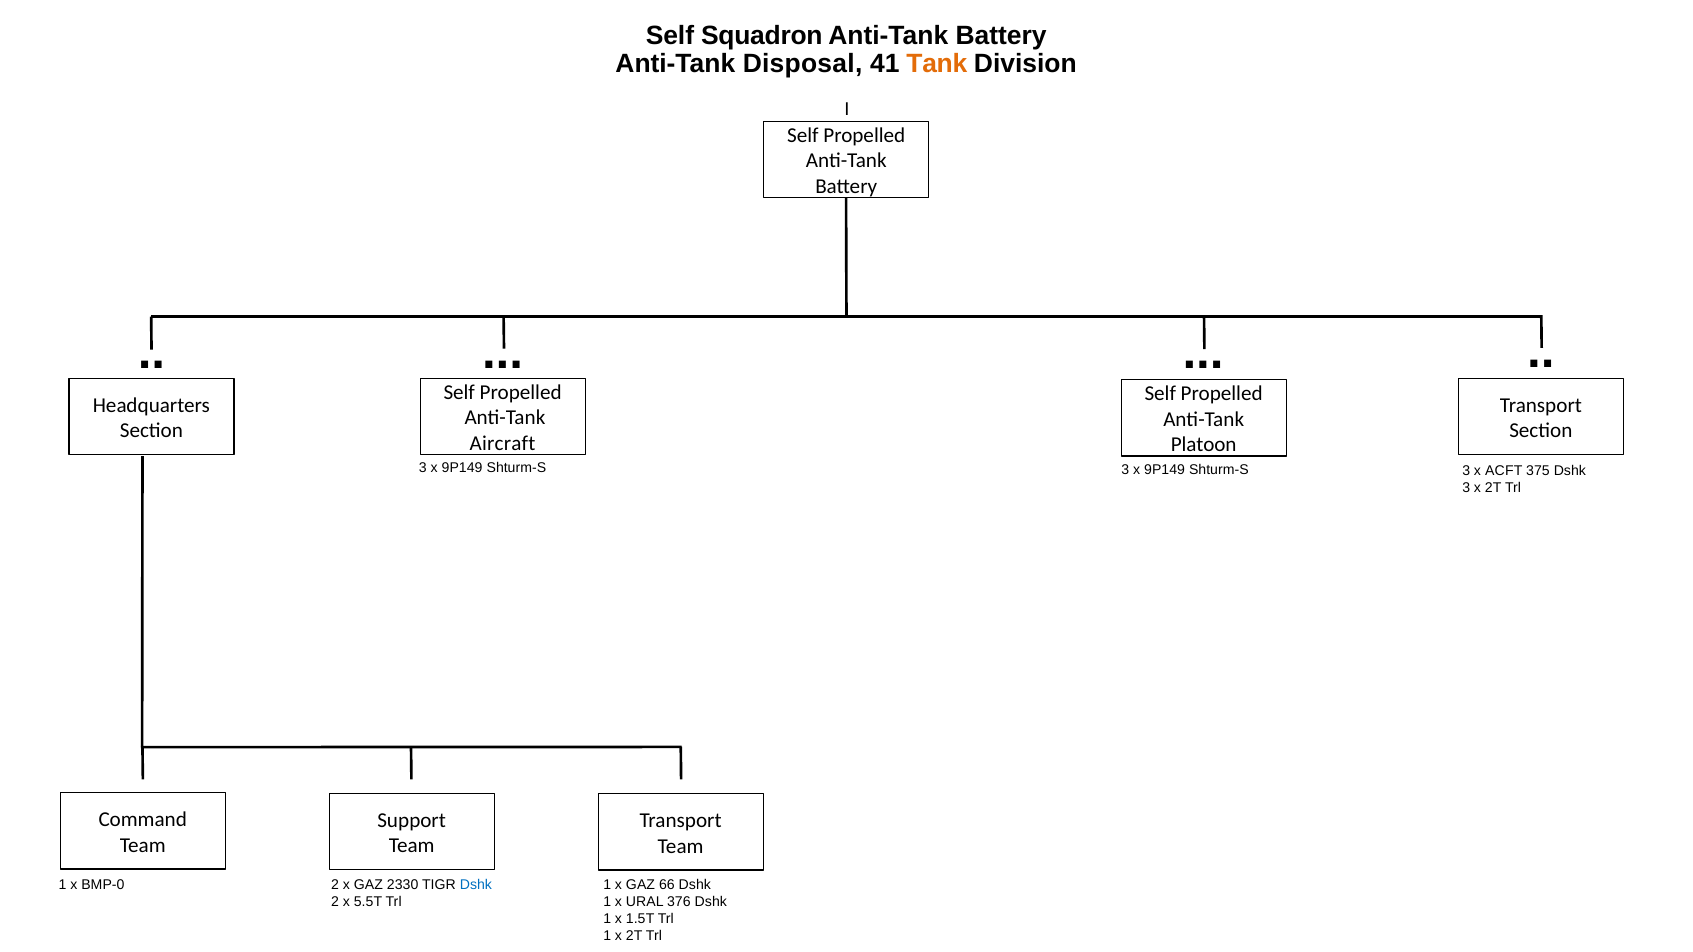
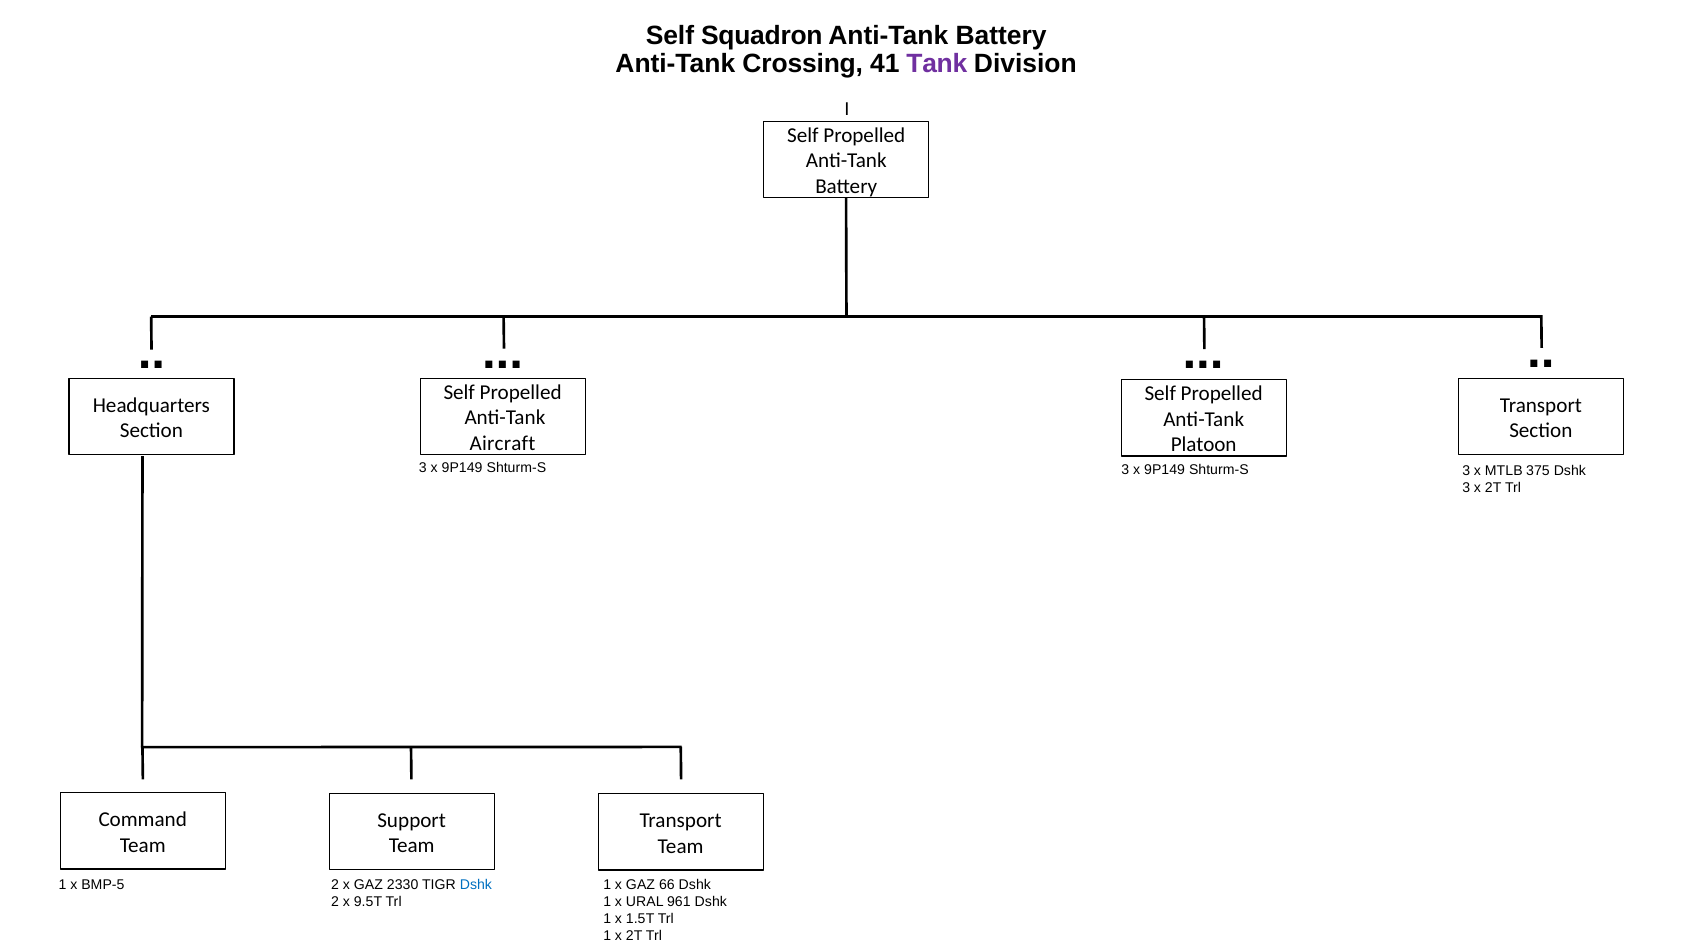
Disposal: Disposal -> Crossing
Tank colour: orange -> purple
ACFT: ACFT -> MTLB
BMP-0: BMP-0 -> BMP-5
5.5T: 5.5T -> 9.5T
376: 376 -> 961
